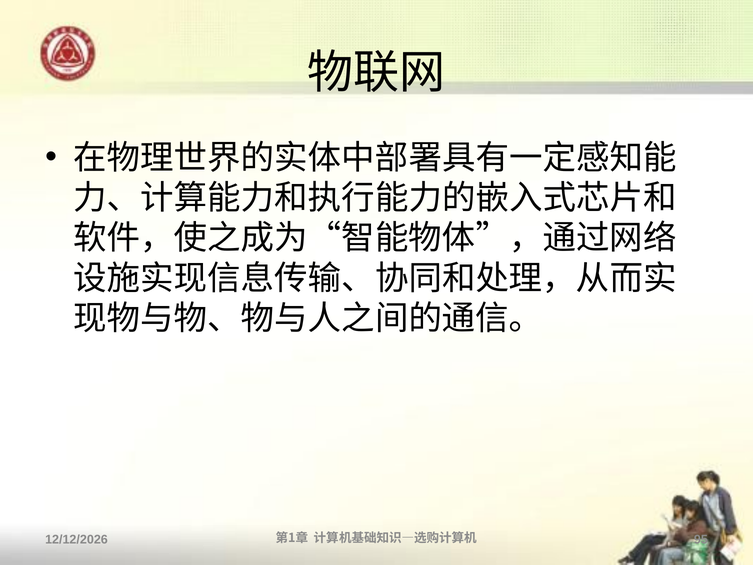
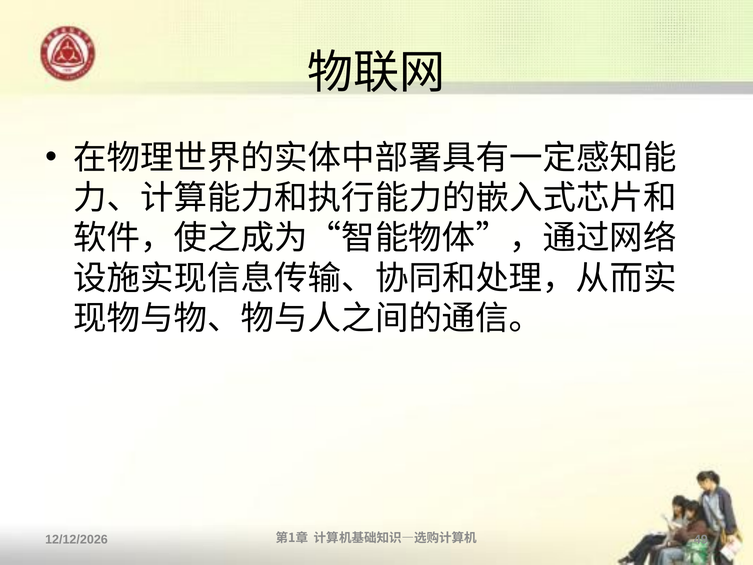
95: 95 -> 49
